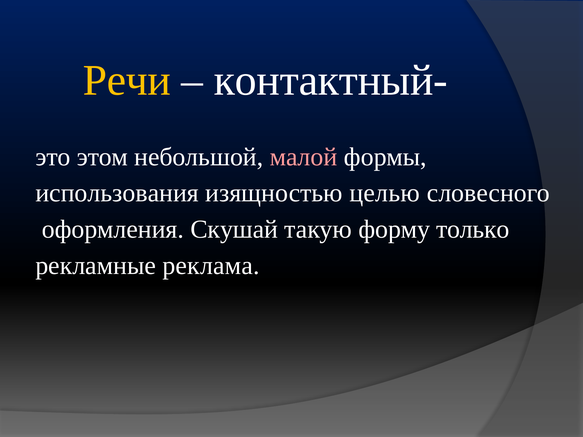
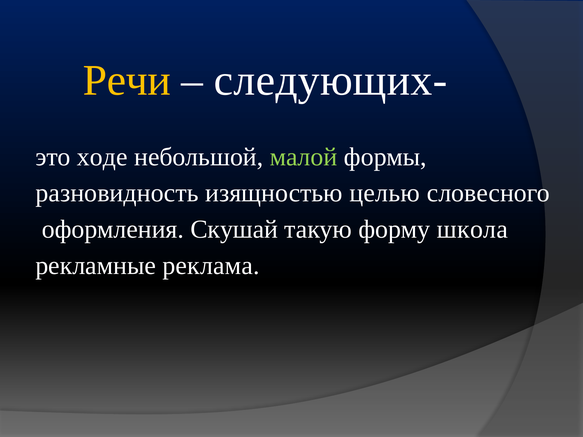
контактный-: контактный- -> следующих-
этом: этом -> ходе
малой colour: pink -> light green
использования: использования -> разновидность
только: только -> школа
